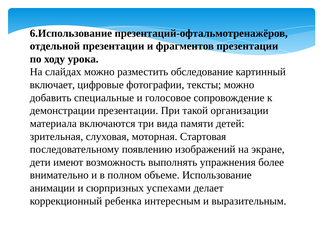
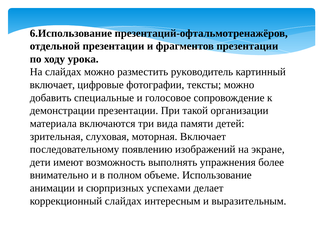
обследование: обследование -> руководитель
моторная Стартовая: Стартовая -> Включает
коррекционный ребенка: ребенка -> слайдах
